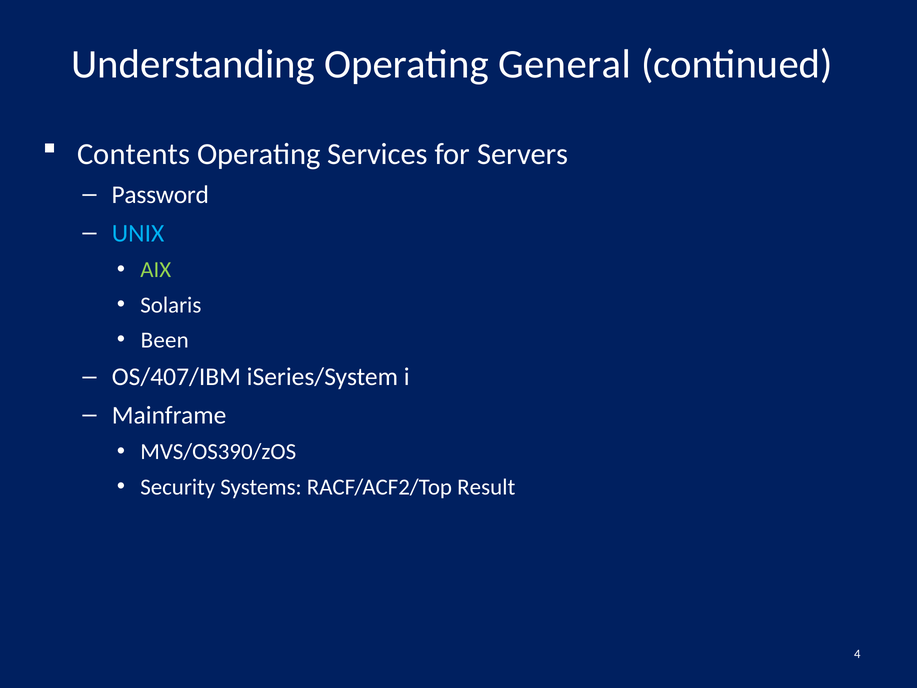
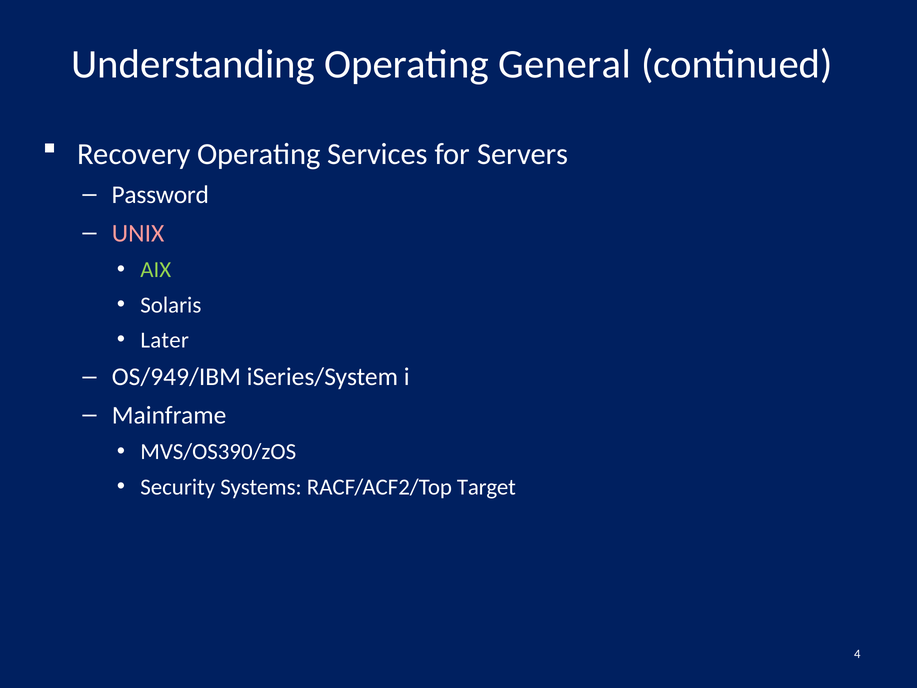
Contents: Contents -> Recovery
UNIX colour: light blue -> pink
Been: Been -> Later
OS/407/IBM: OS/407/IBM -> OS/949/IBM
Result: Result -> Target
